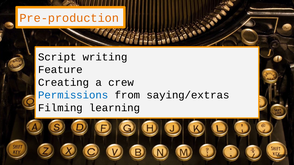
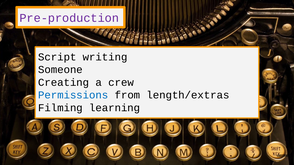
Pre-production colour: orange -> purple
Feature: Feature -> Someone
saying/extras: saying/extras -> length/extras
